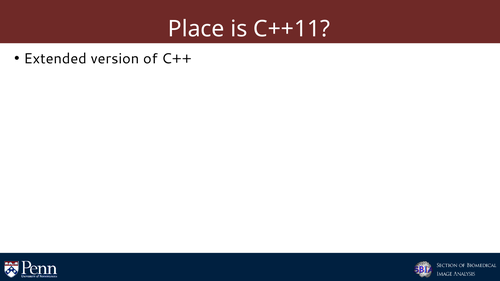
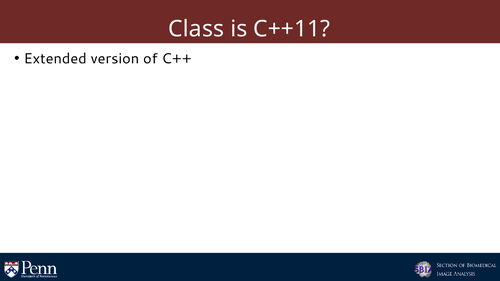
Place: Place -> Class
